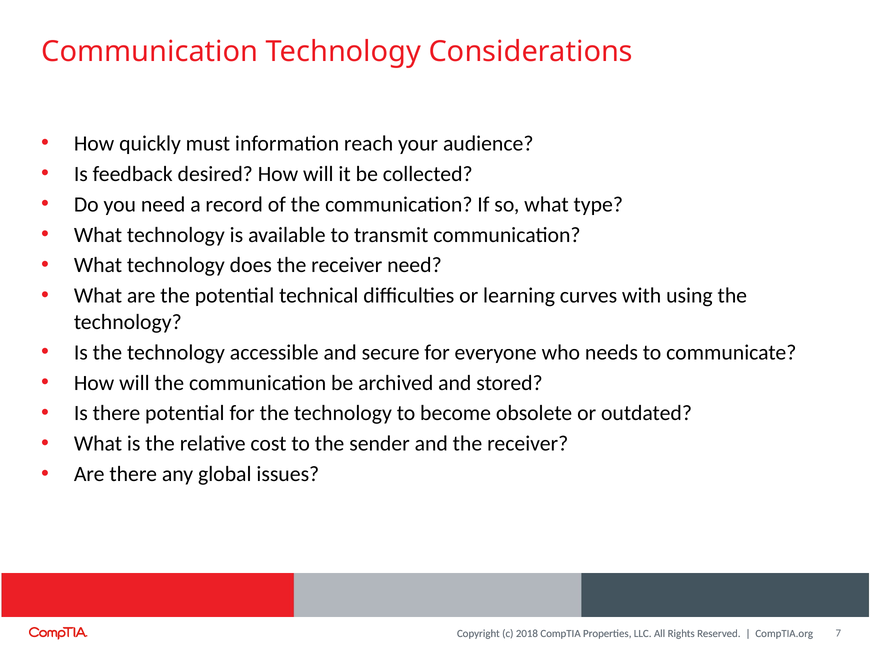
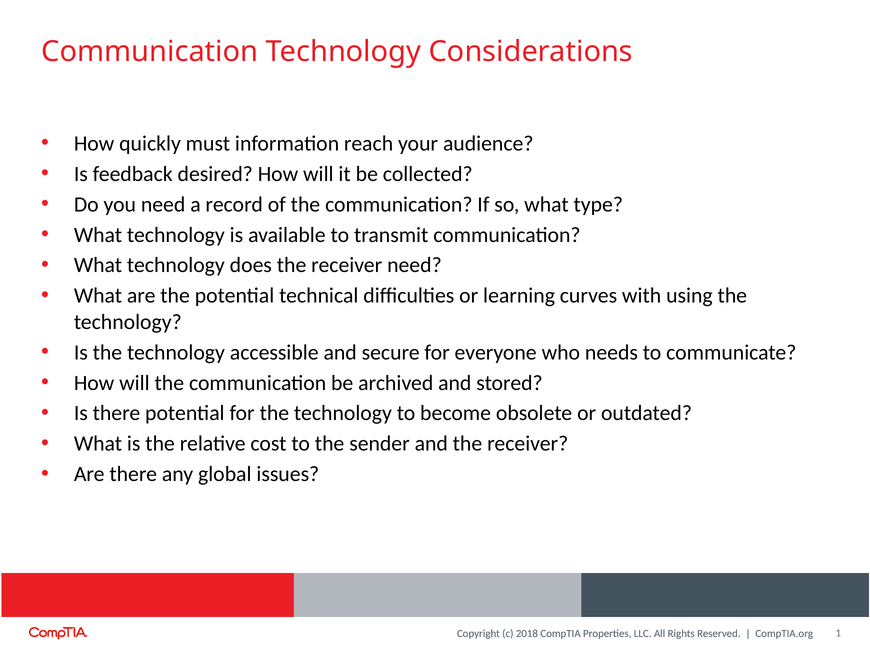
7: 7 -> 1
